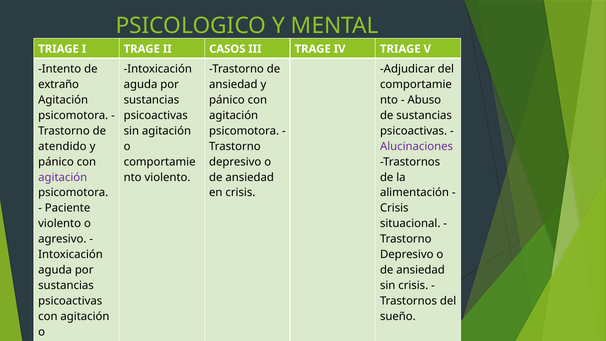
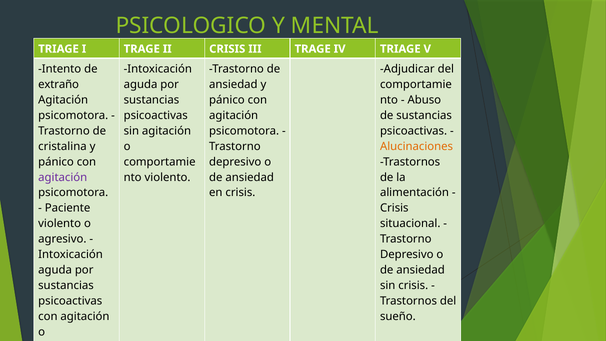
II CASOS: CASOS -> CRISIS
atendido: atendido -> cristalina
Alucinaciones colour: purple -> orange
